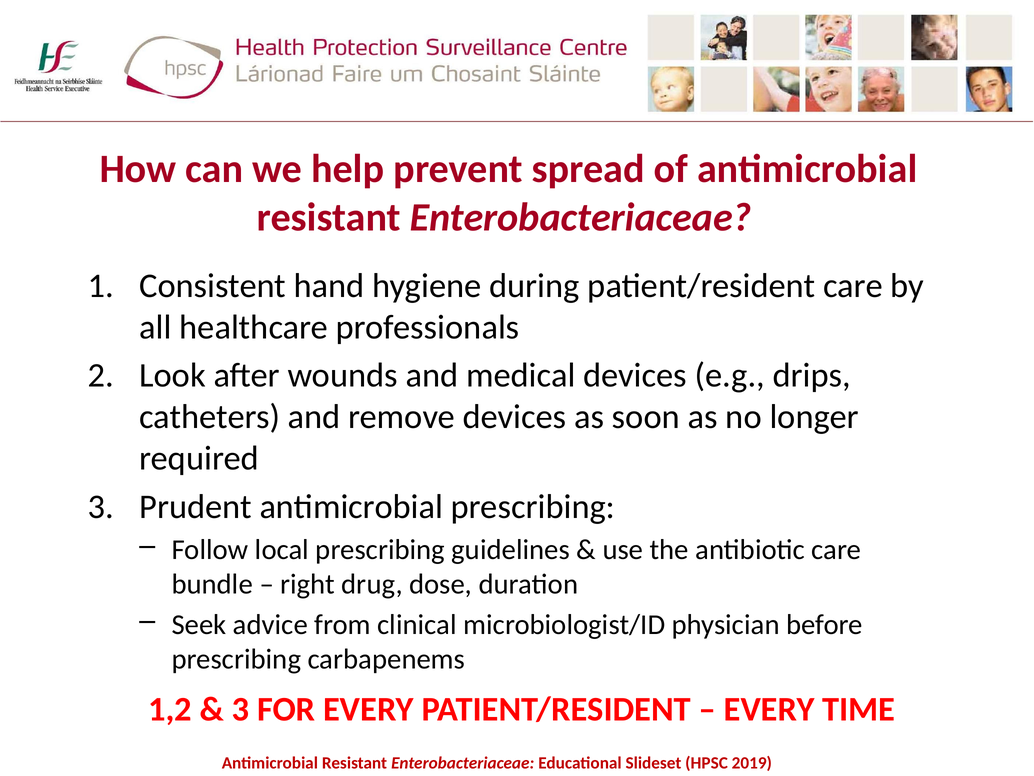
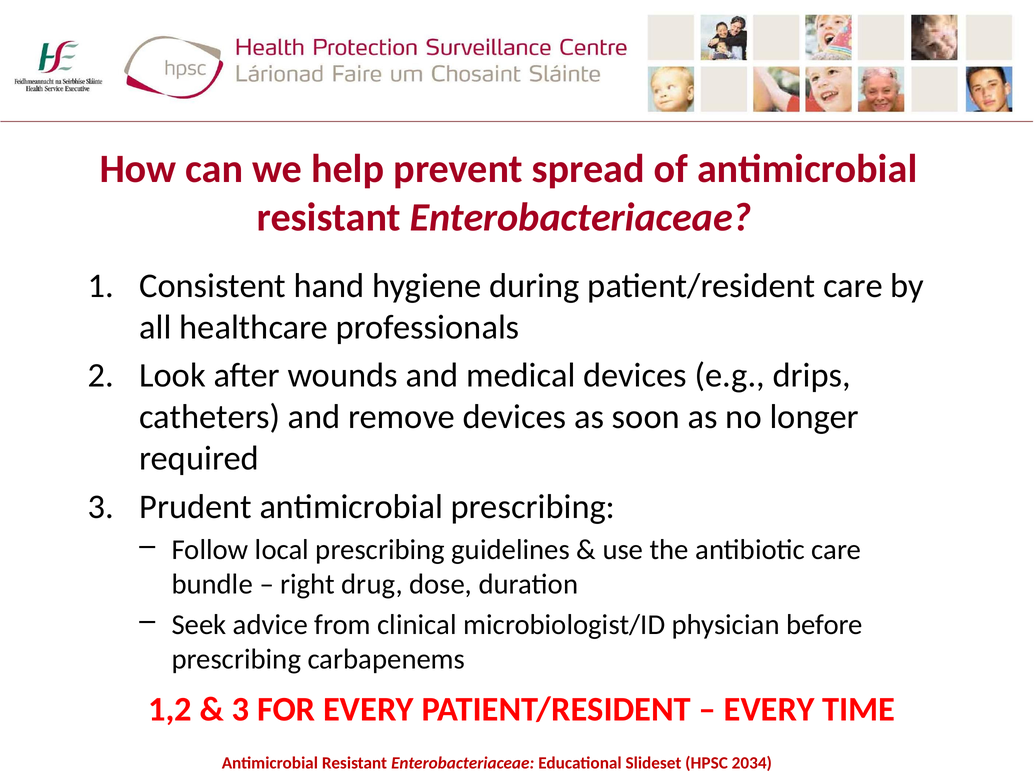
2019: 2019 -> 2034
